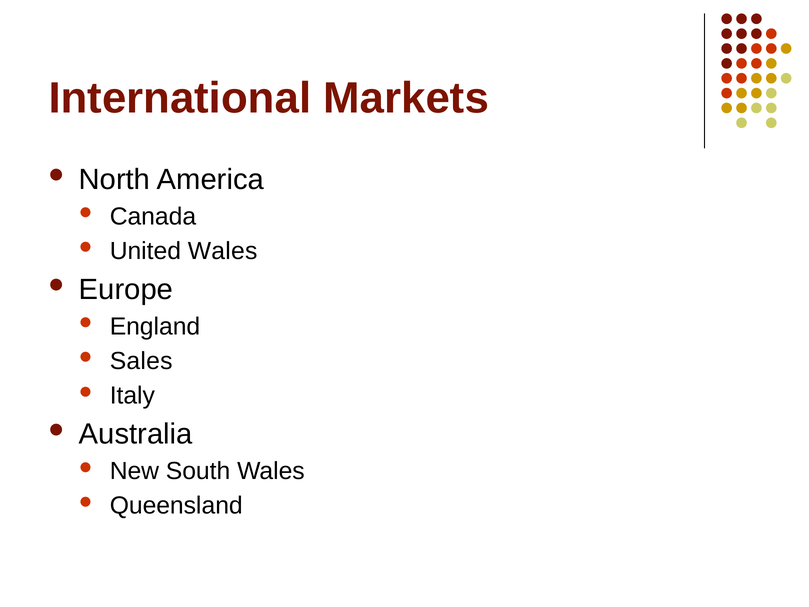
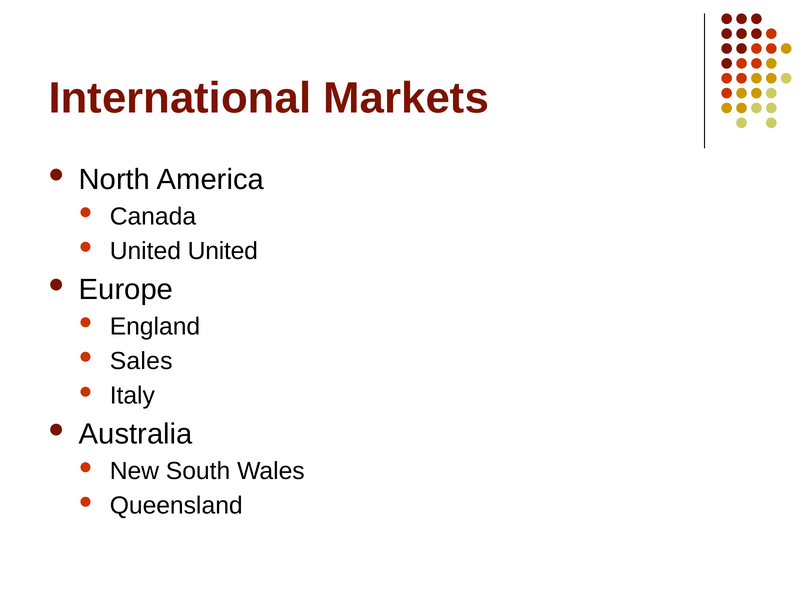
United Wales: Wales -> United
